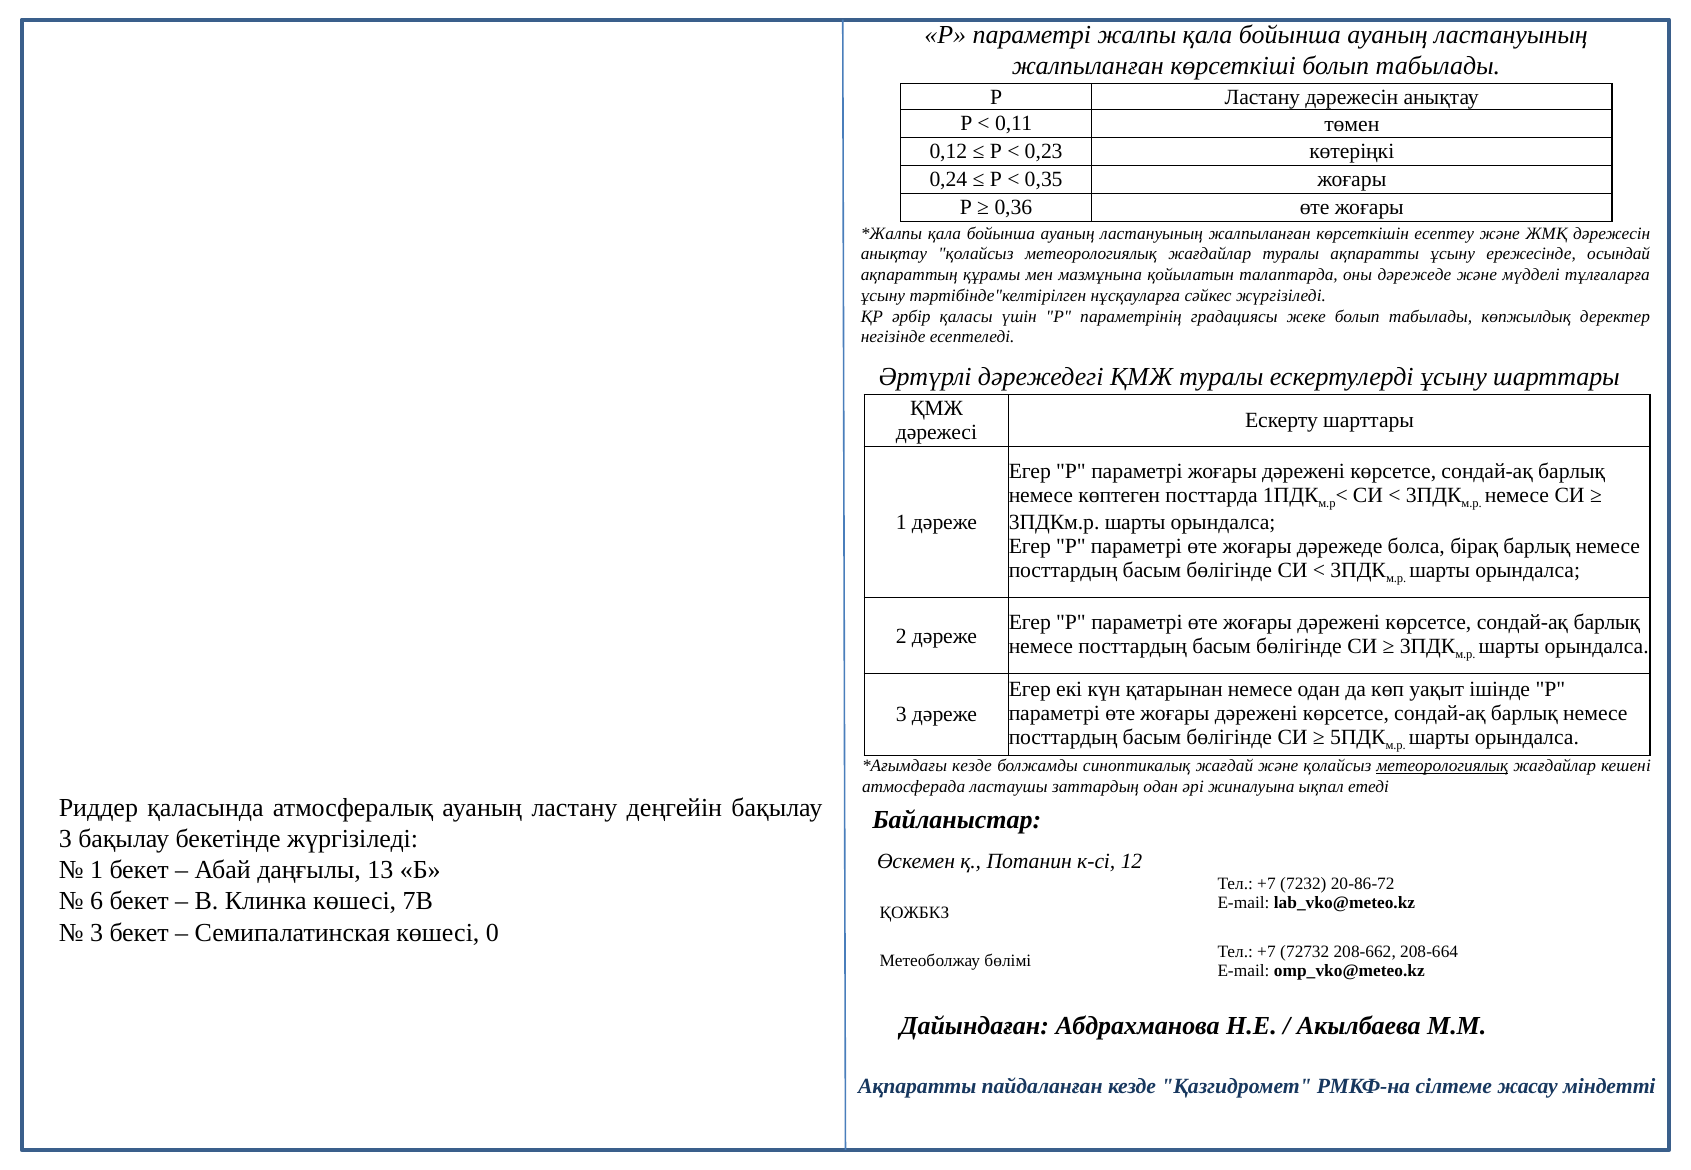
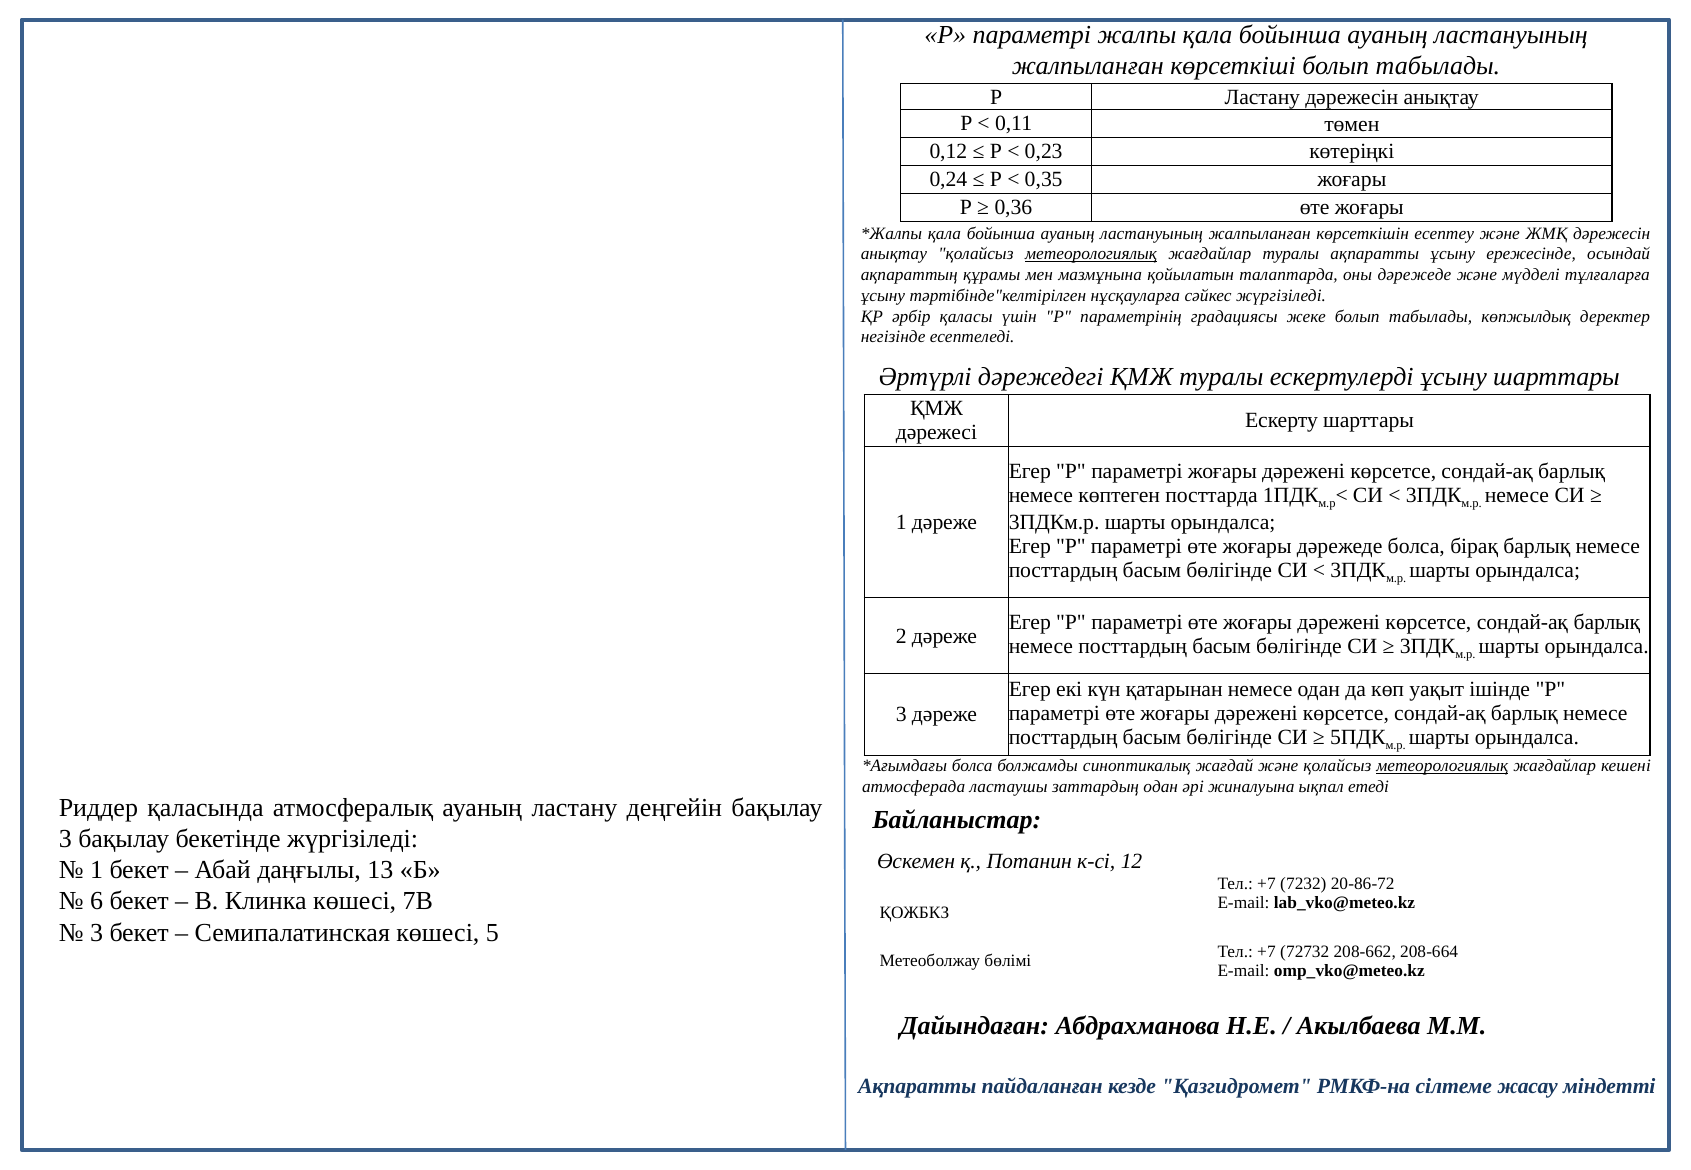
метеорологиялық at (1091, 254) underline: none -> present
кезде at (972, 766): кезде -> болса
0: 0 -> 5
